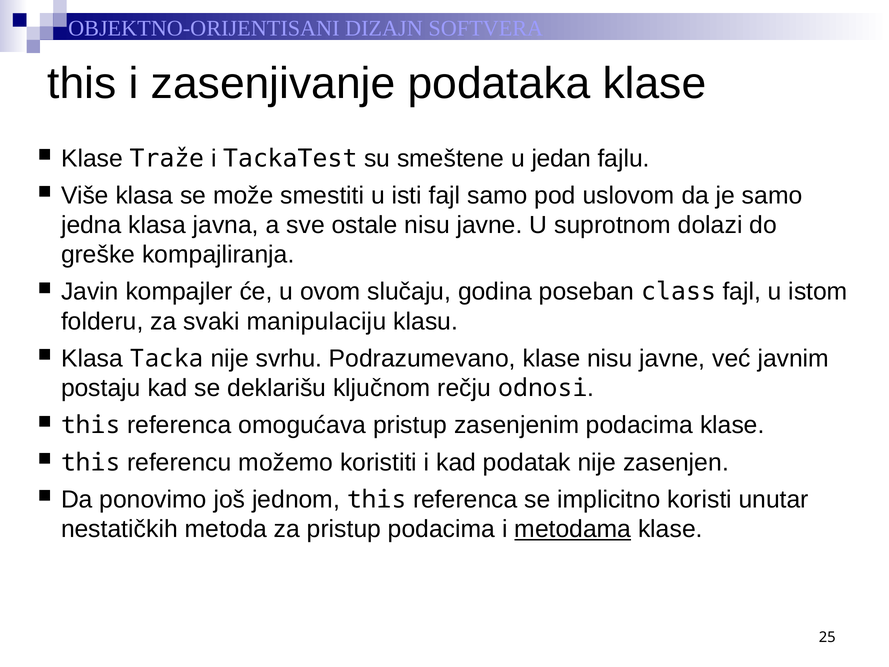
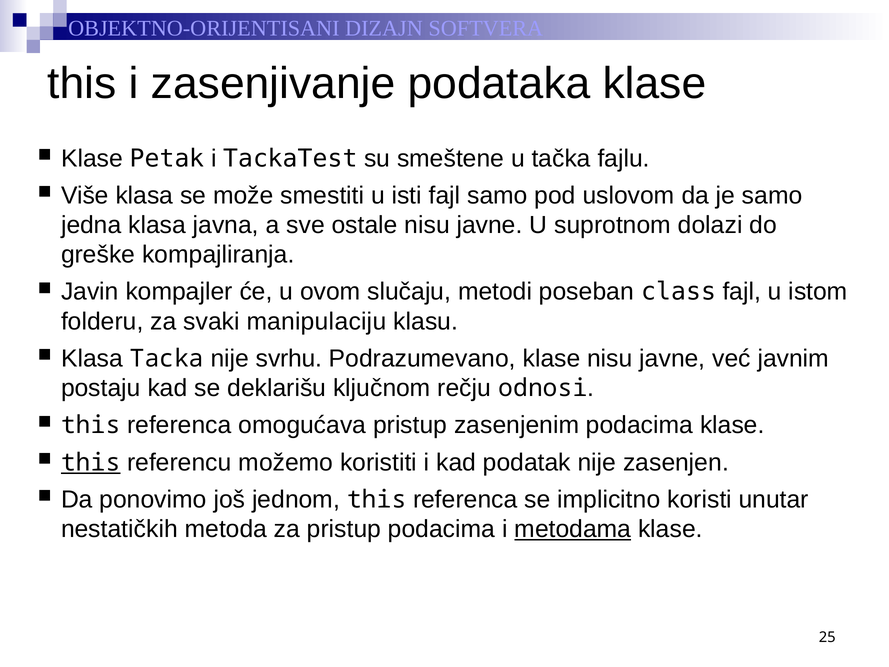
Traže: Traže -> Petak
jedan: jedan -> tačka
godina: godina -> metodi
this at (91, 462) underline: none -> present
